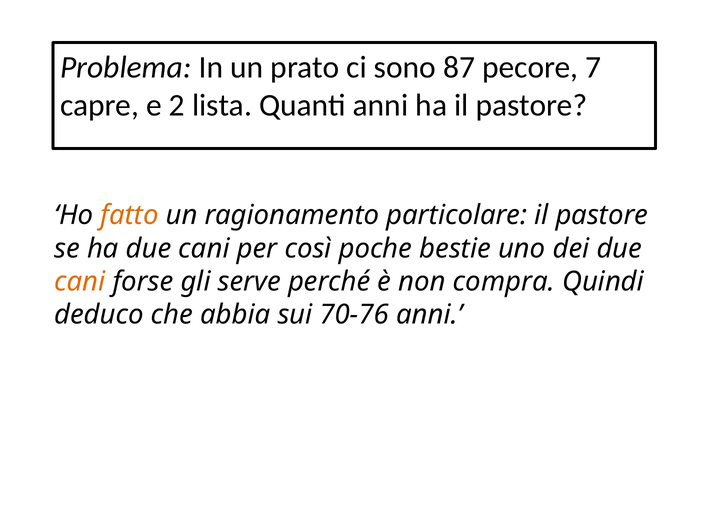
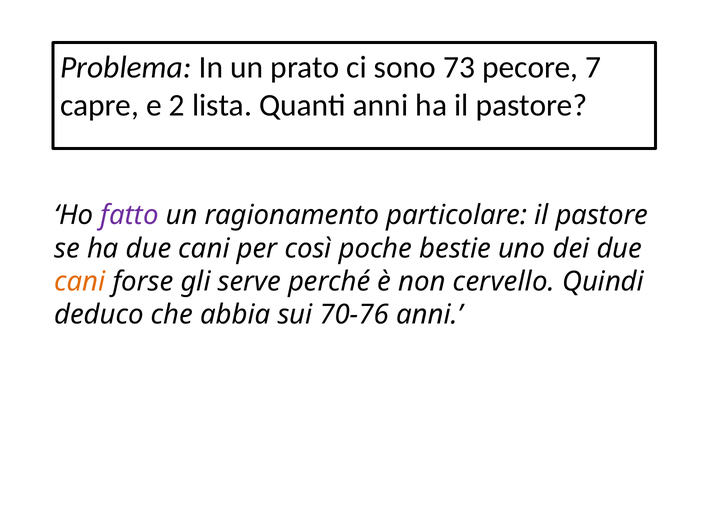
87: 87 -> 73
fatto colour: orange -> purple
compra: compra -> cervello
